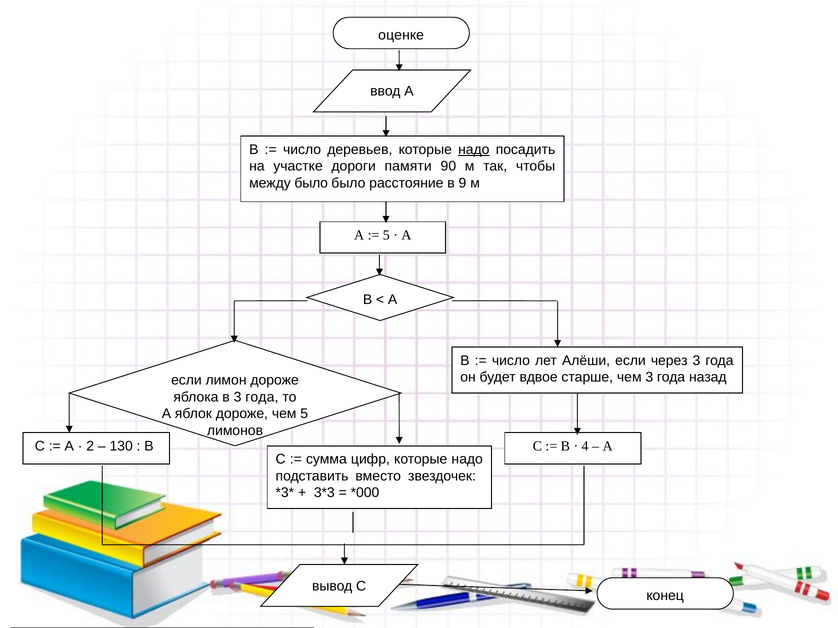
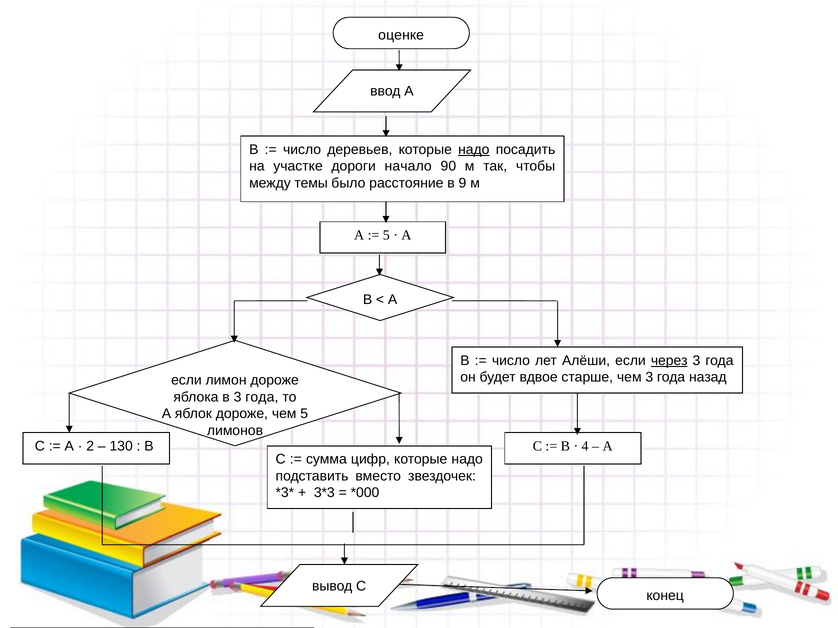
памяти: памяти -> начало
между было: было -> темы
через underline: none -> present
